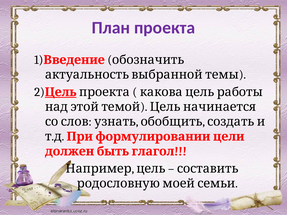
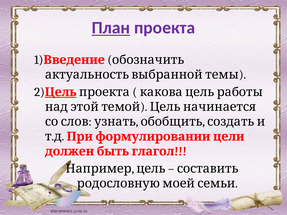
План underline: none -> present
